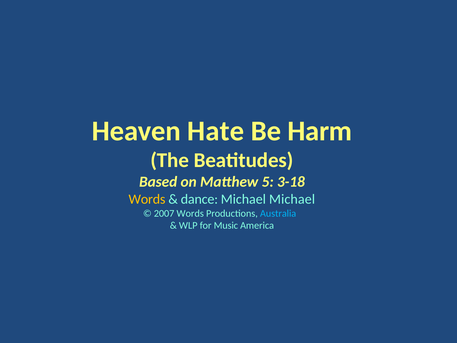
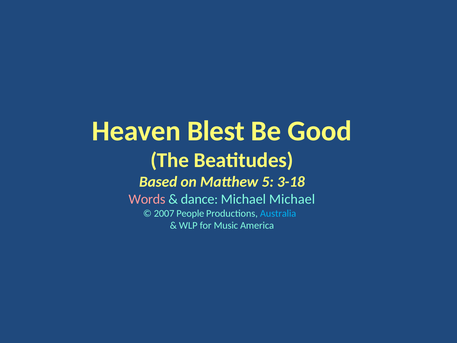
Hate: Hate -> Blest
Harm: Harm -> Good
Words at (147, 199) colour: yellow -> pink
2007 Words: Words -> People
